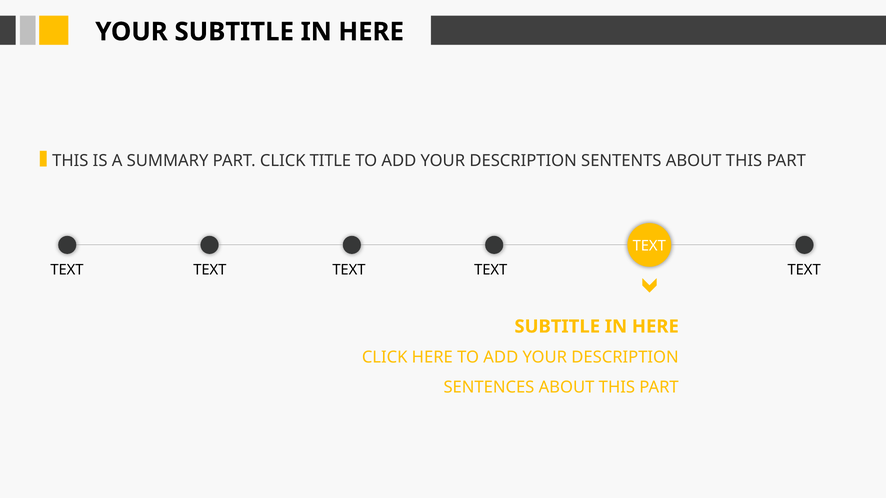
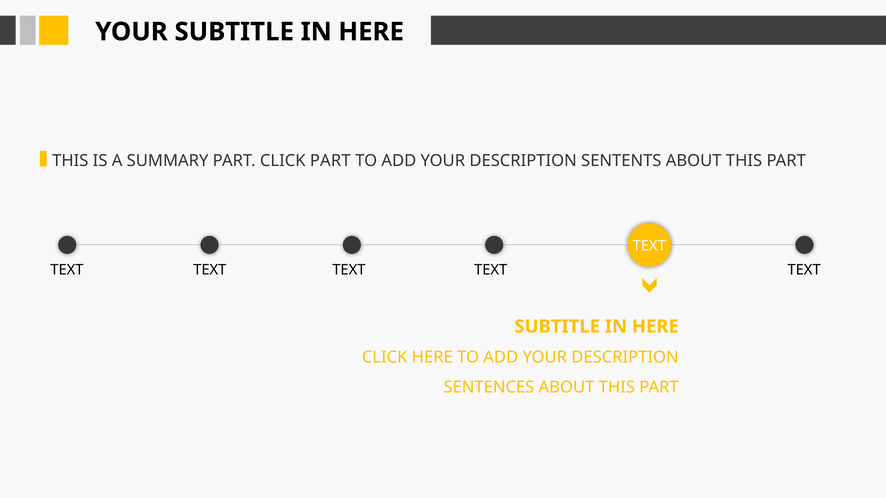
CLICK TITLE: TITLE -> PART
